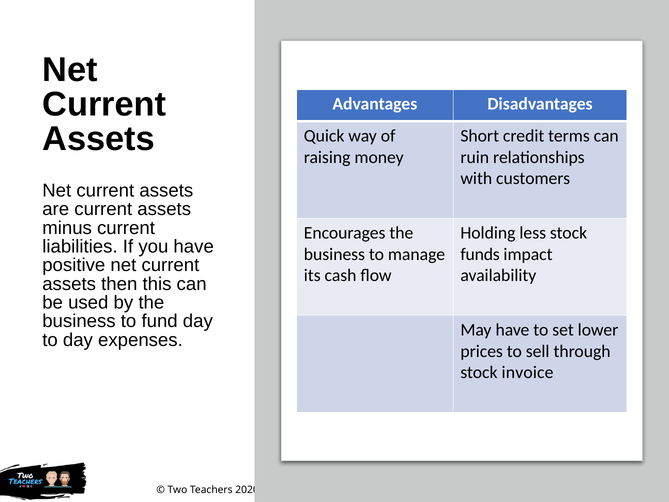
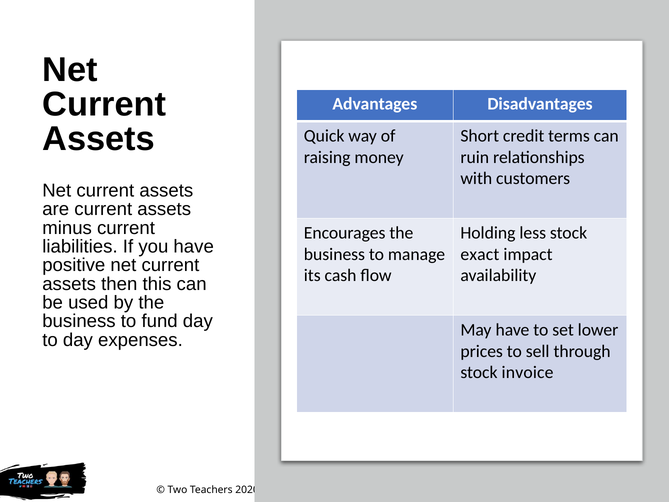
funds: funds -> exact
